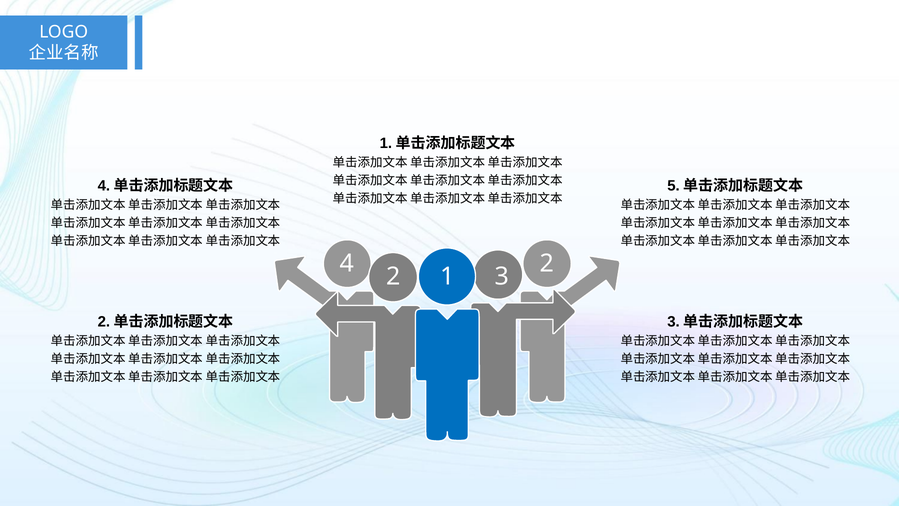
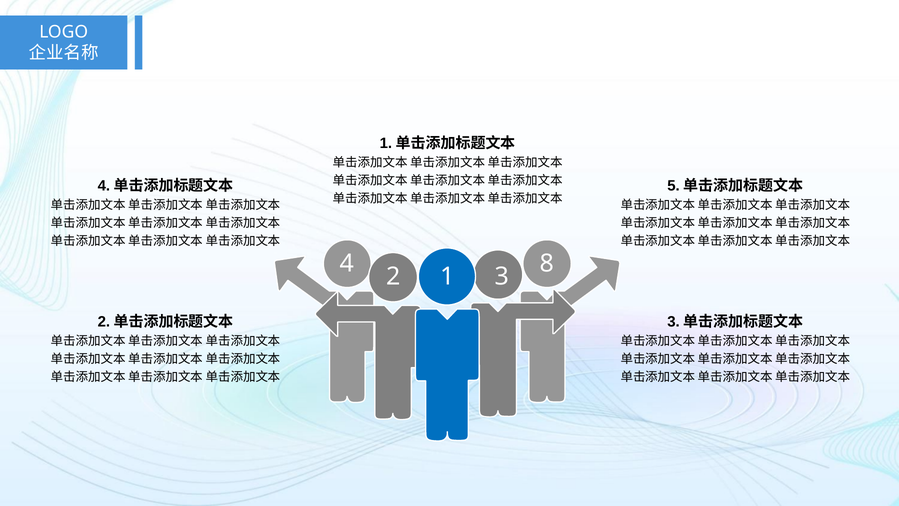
4 2: 2 -> 8
